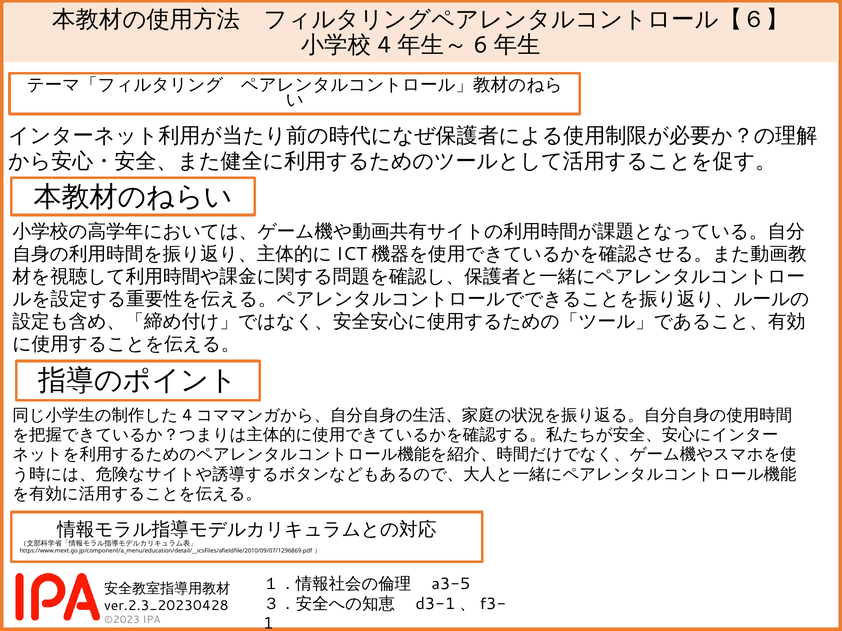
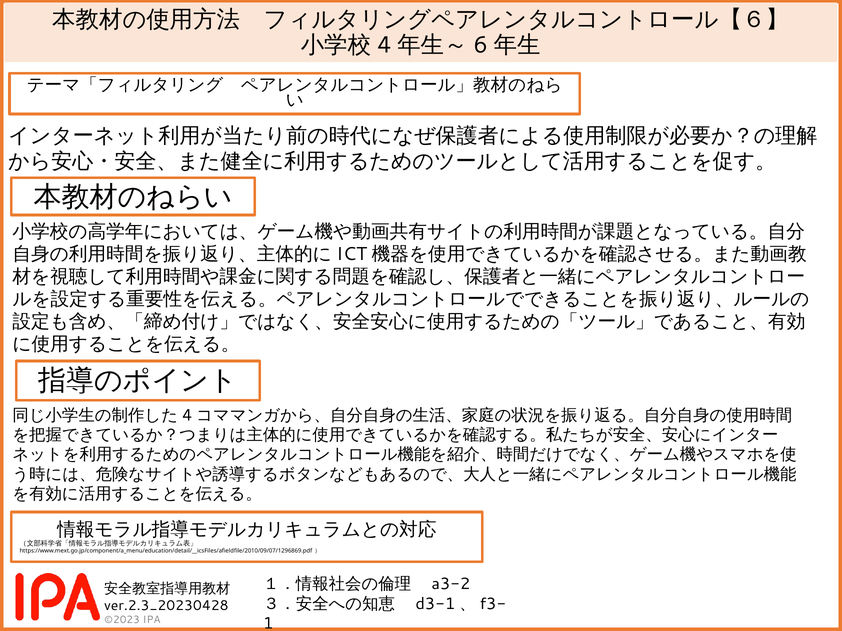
a3-5: a3-5 -> a3-2
